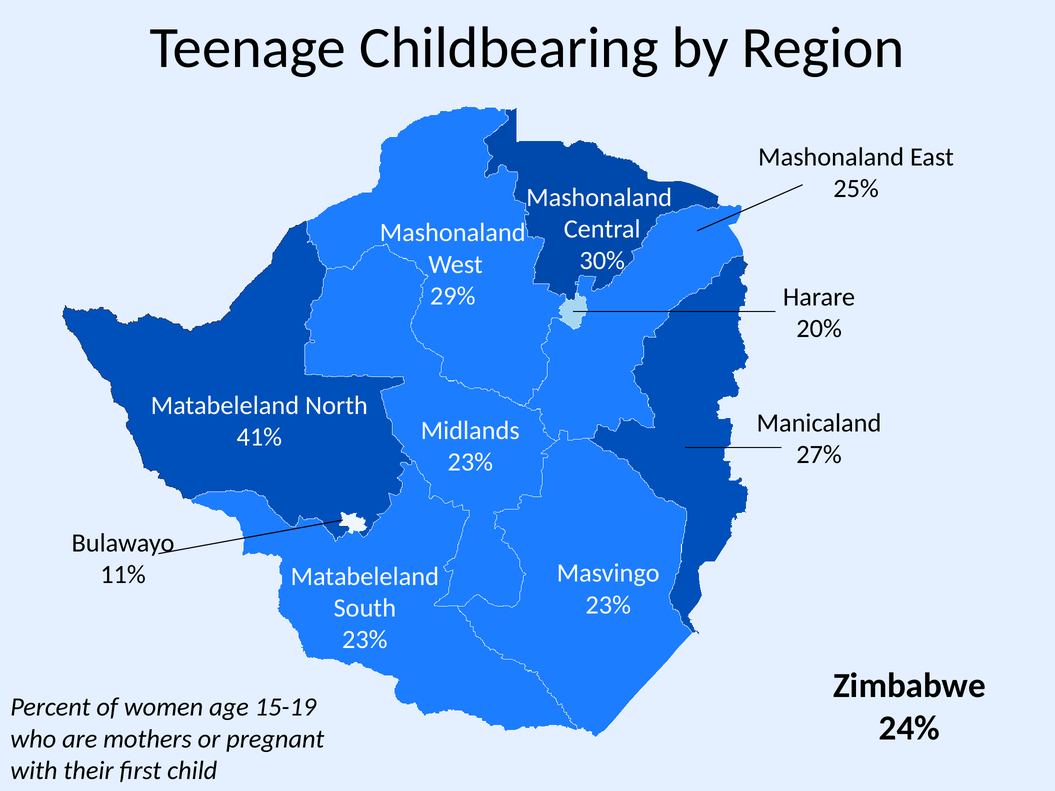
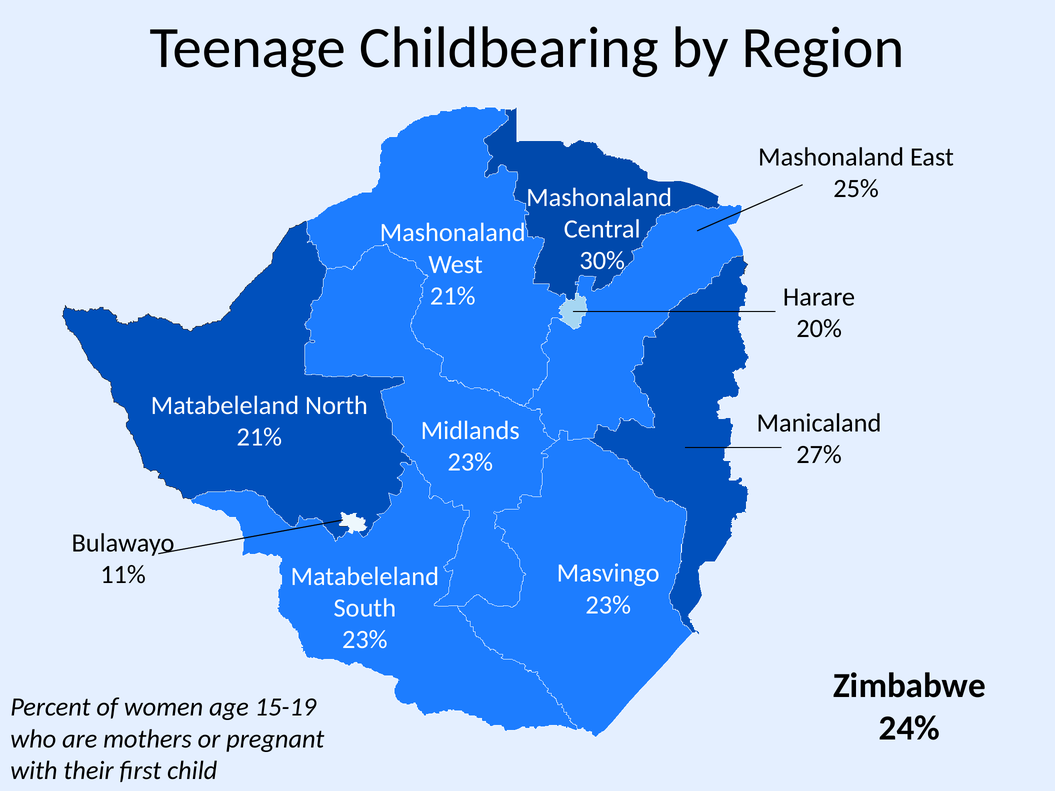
29% at (453, 296): 29% -> 21%
41% at (259, 437): 41% -> 21%
